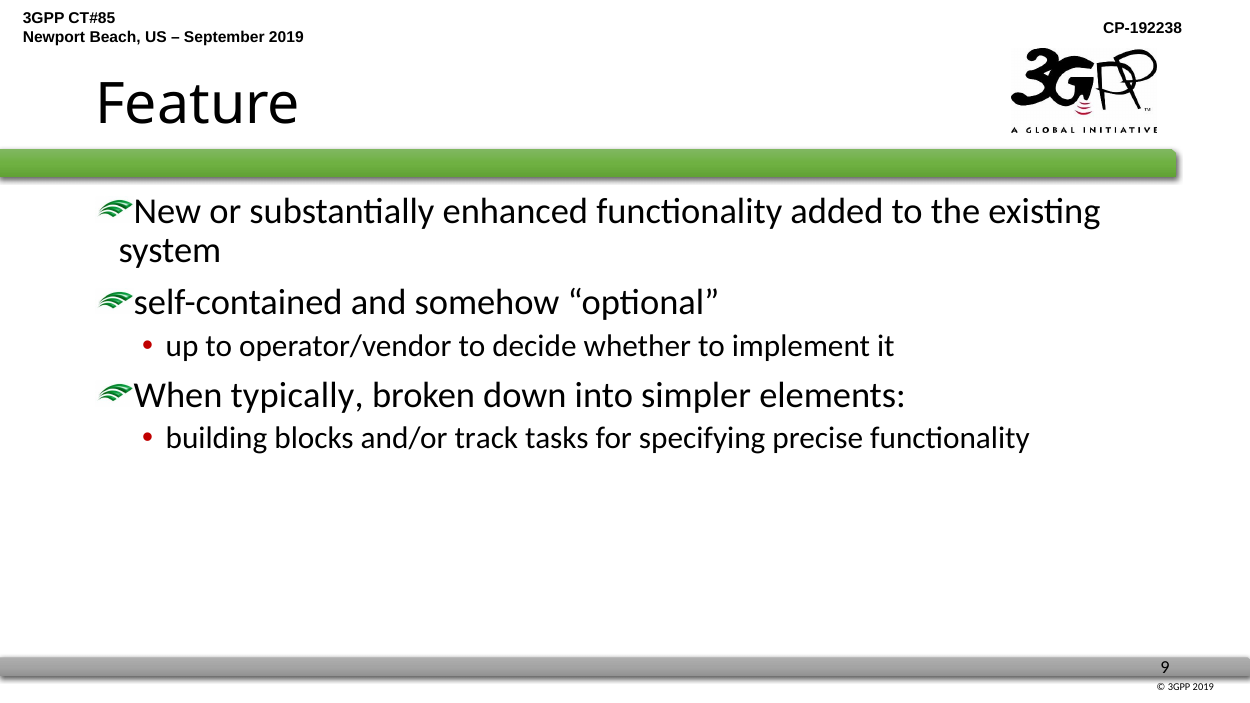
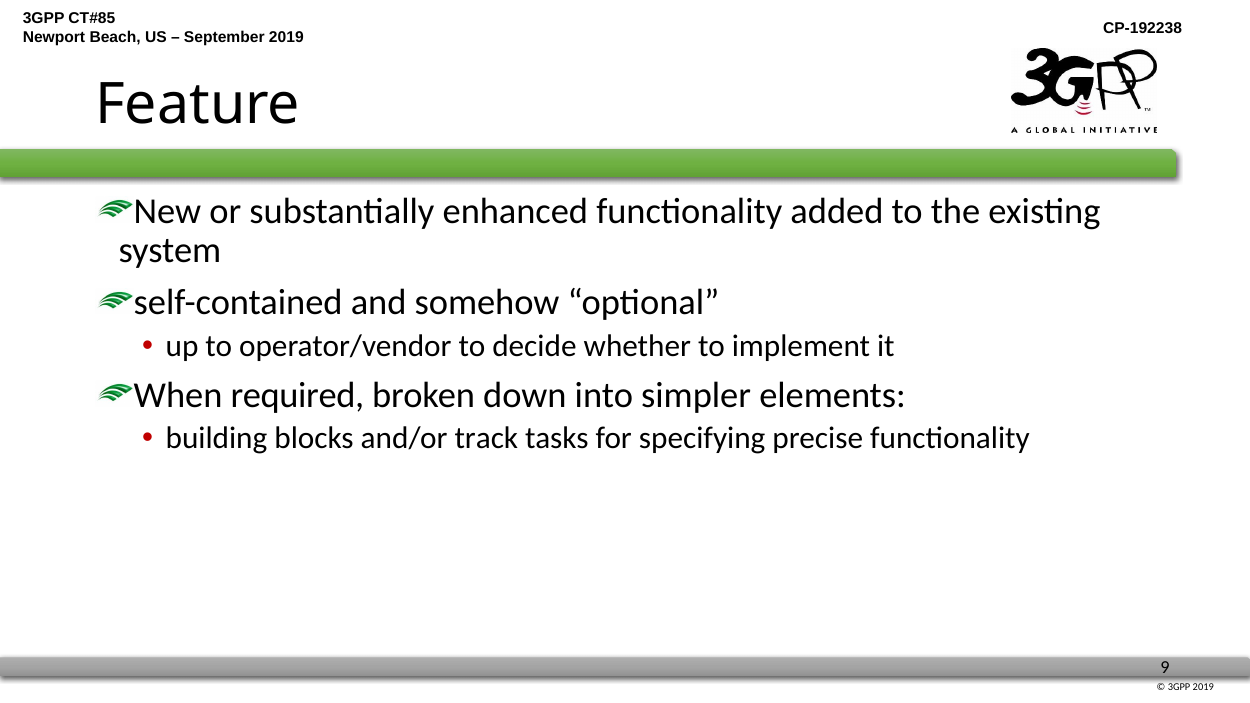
typically: typically -> required
